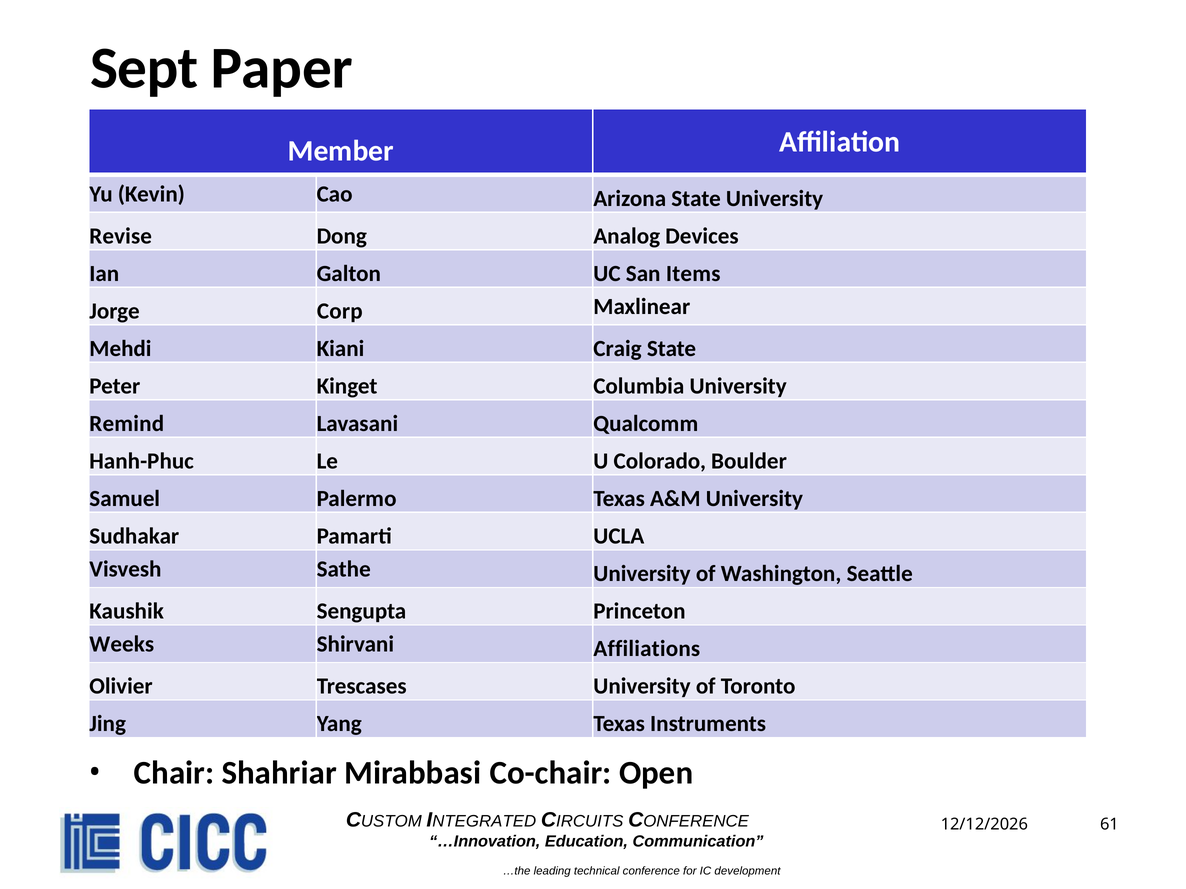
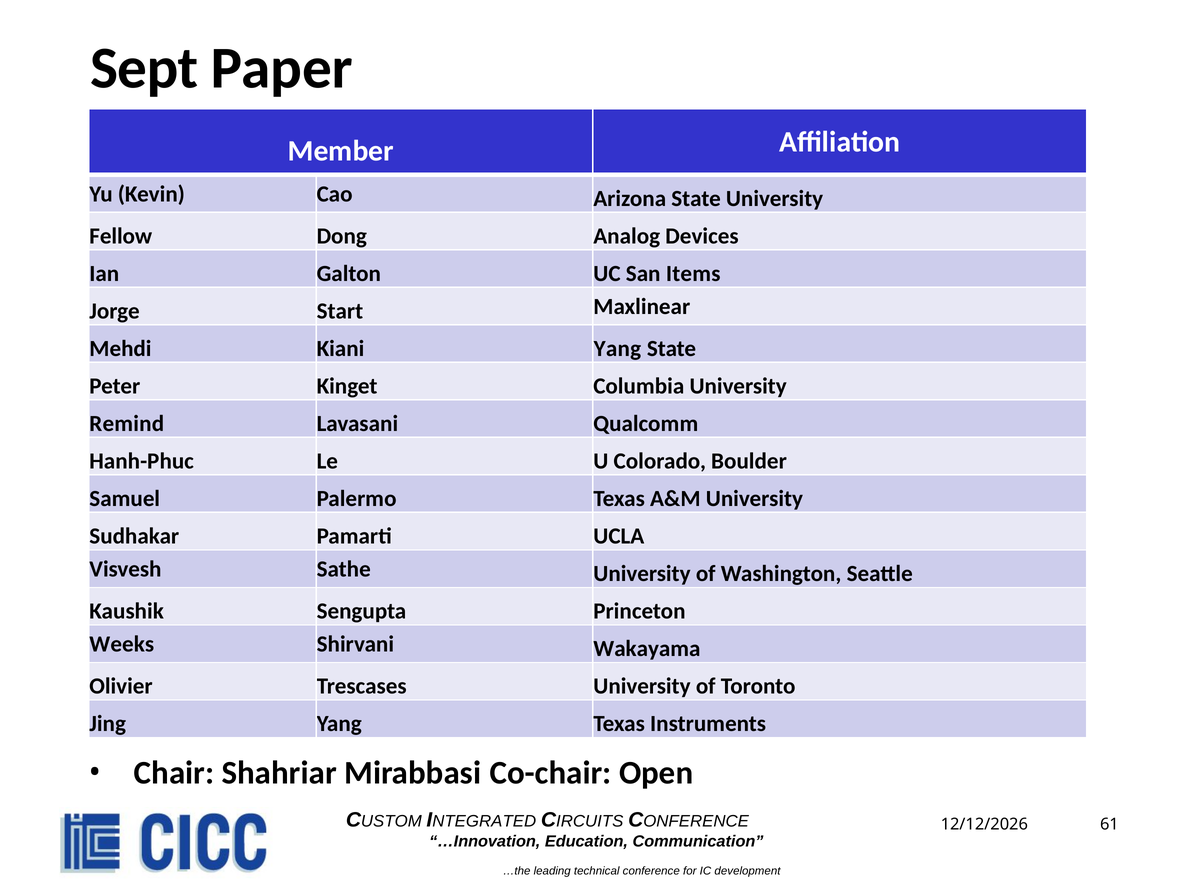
Revise: Revise -> Fellow
Corp: Corp -> Start
Kiani Craig: Craig -> Yang
Affiliations: Affiliations -> Wakayama
